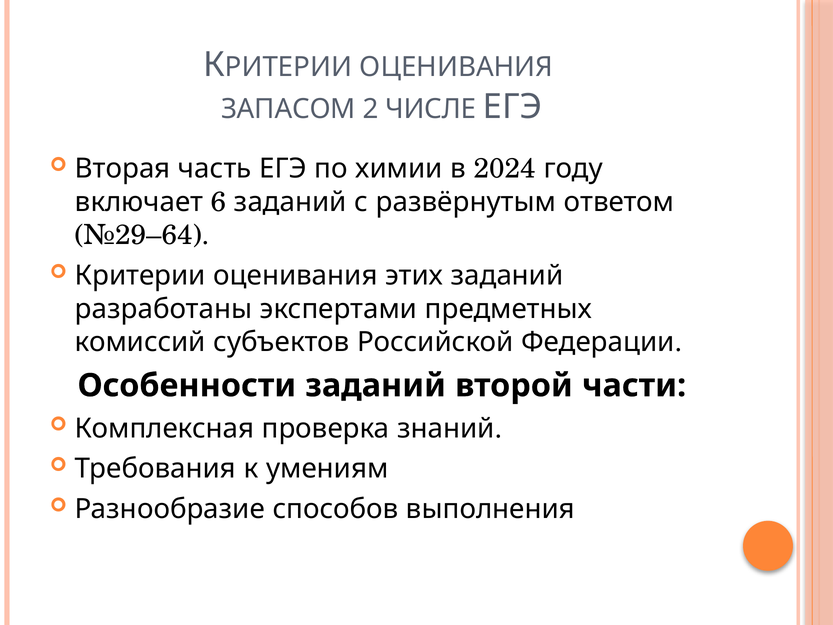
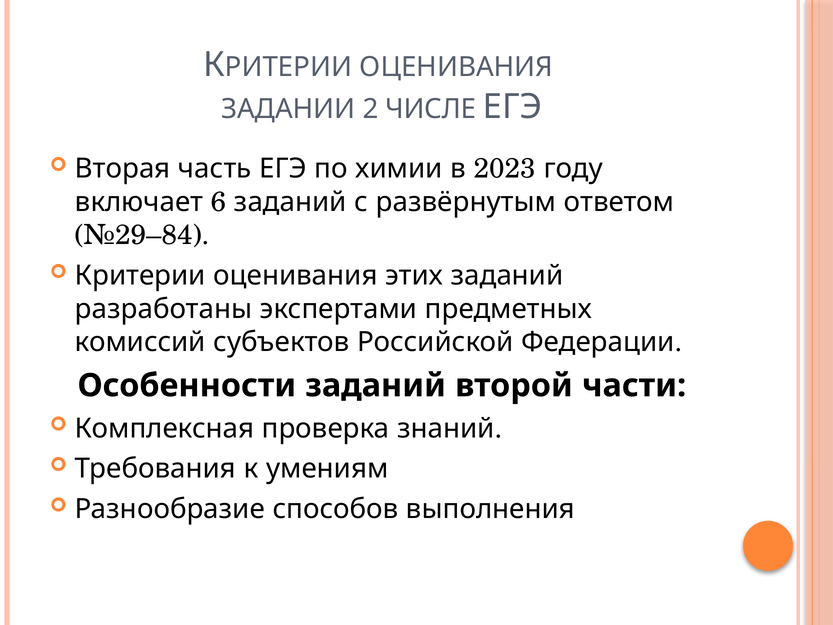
ЗАПАСОМ: ЗАПАСОМ -> ЗАДАНИИ
4: 4 -> 3
№29–64: №29–64 -> №29–84
